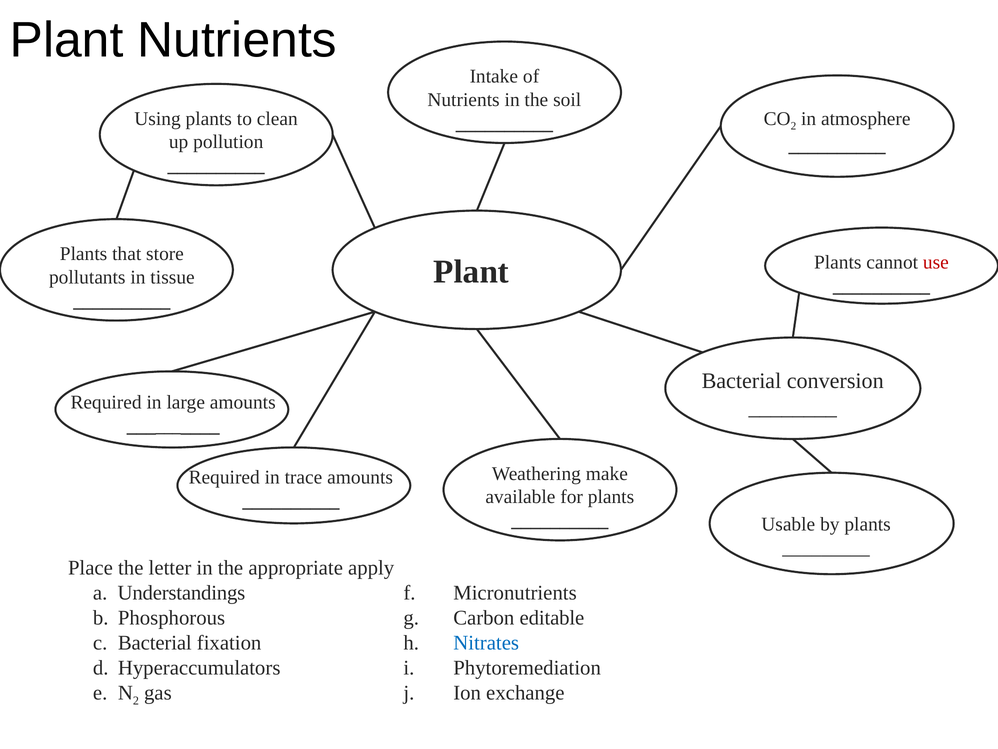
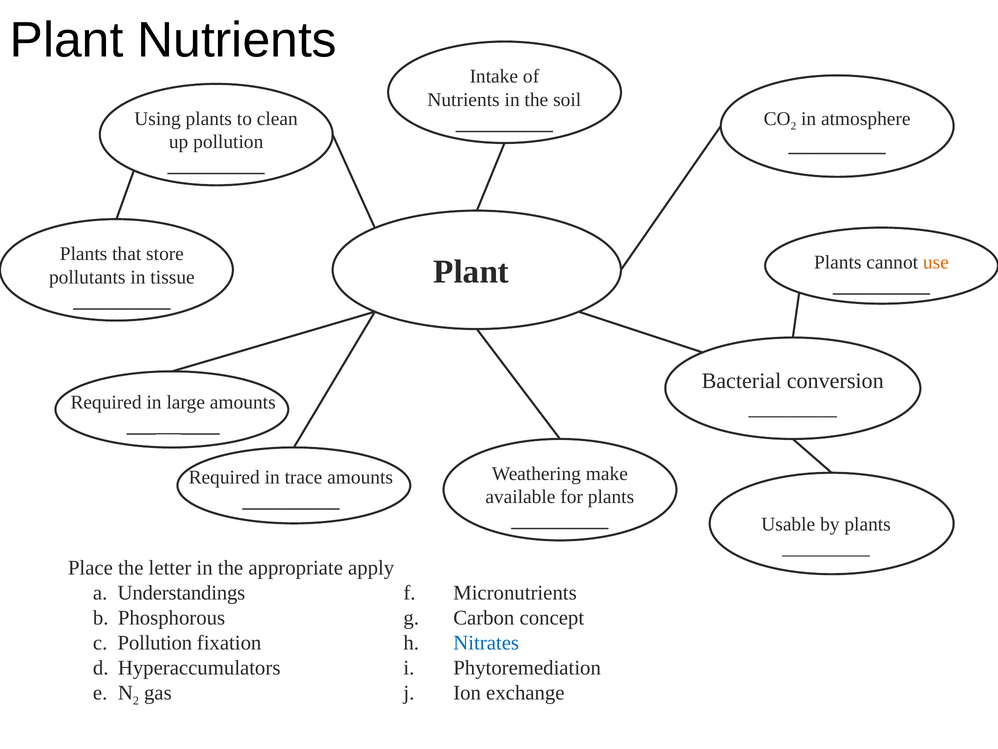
use colour: red -> orange
editable: editable -> concept
Bacterial at (155, 643): Bacterial -> Pollution
